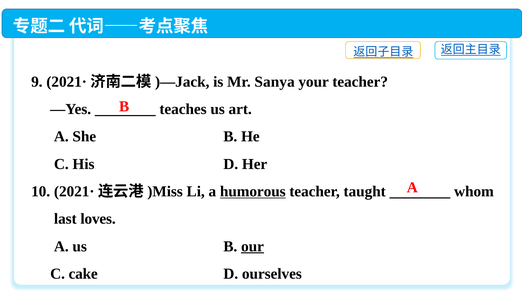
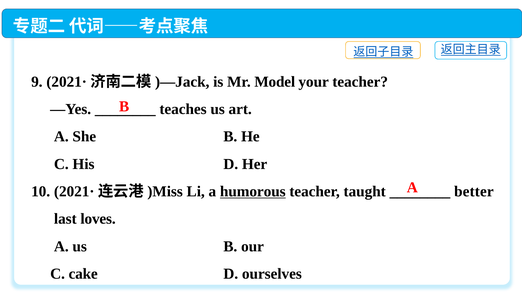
Sanya: Sanya -> Model
whom: whom -> better
our underline: present -> none
